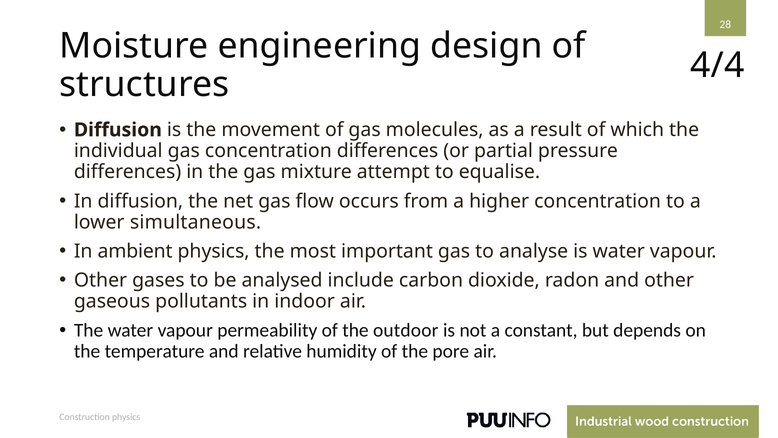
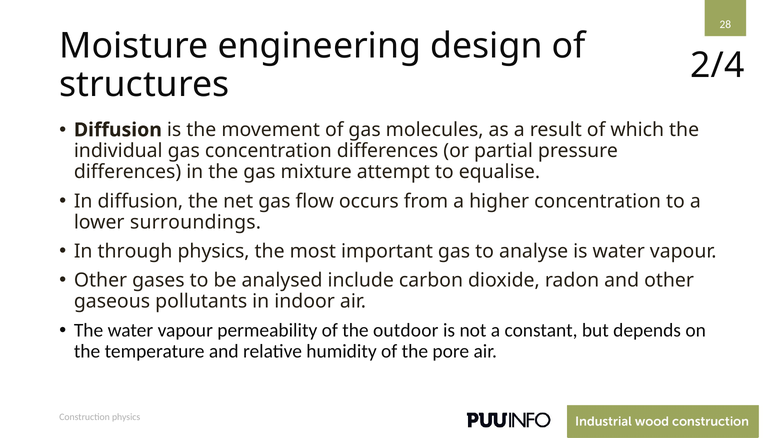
4/4: 4/4 -> 2/4
simultaneous: simultaneous -> surroundings
ambient: ambient -> through
